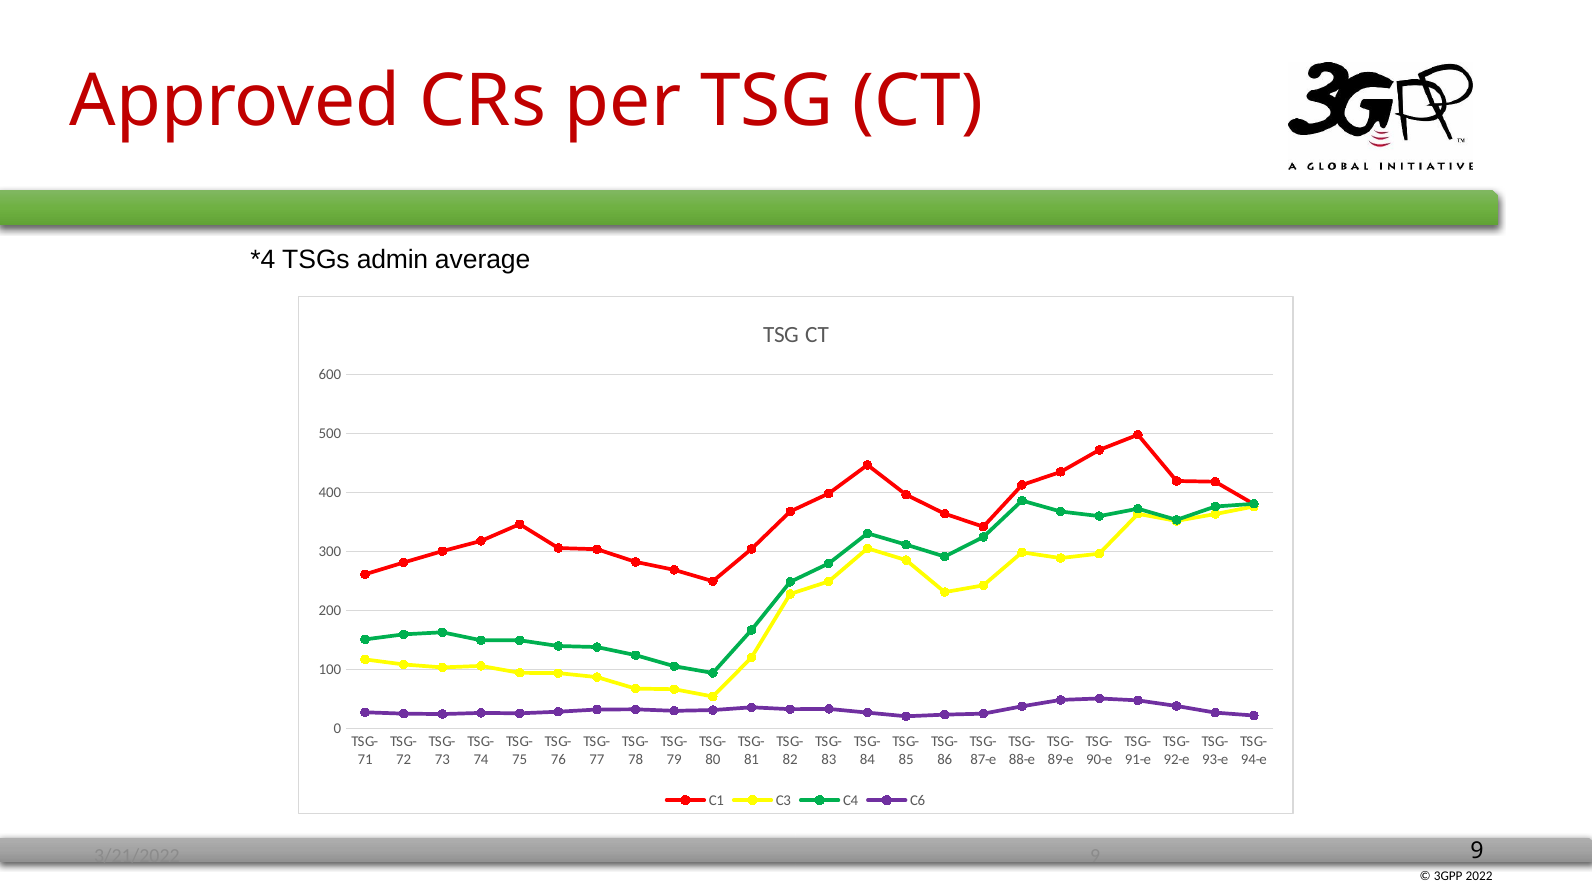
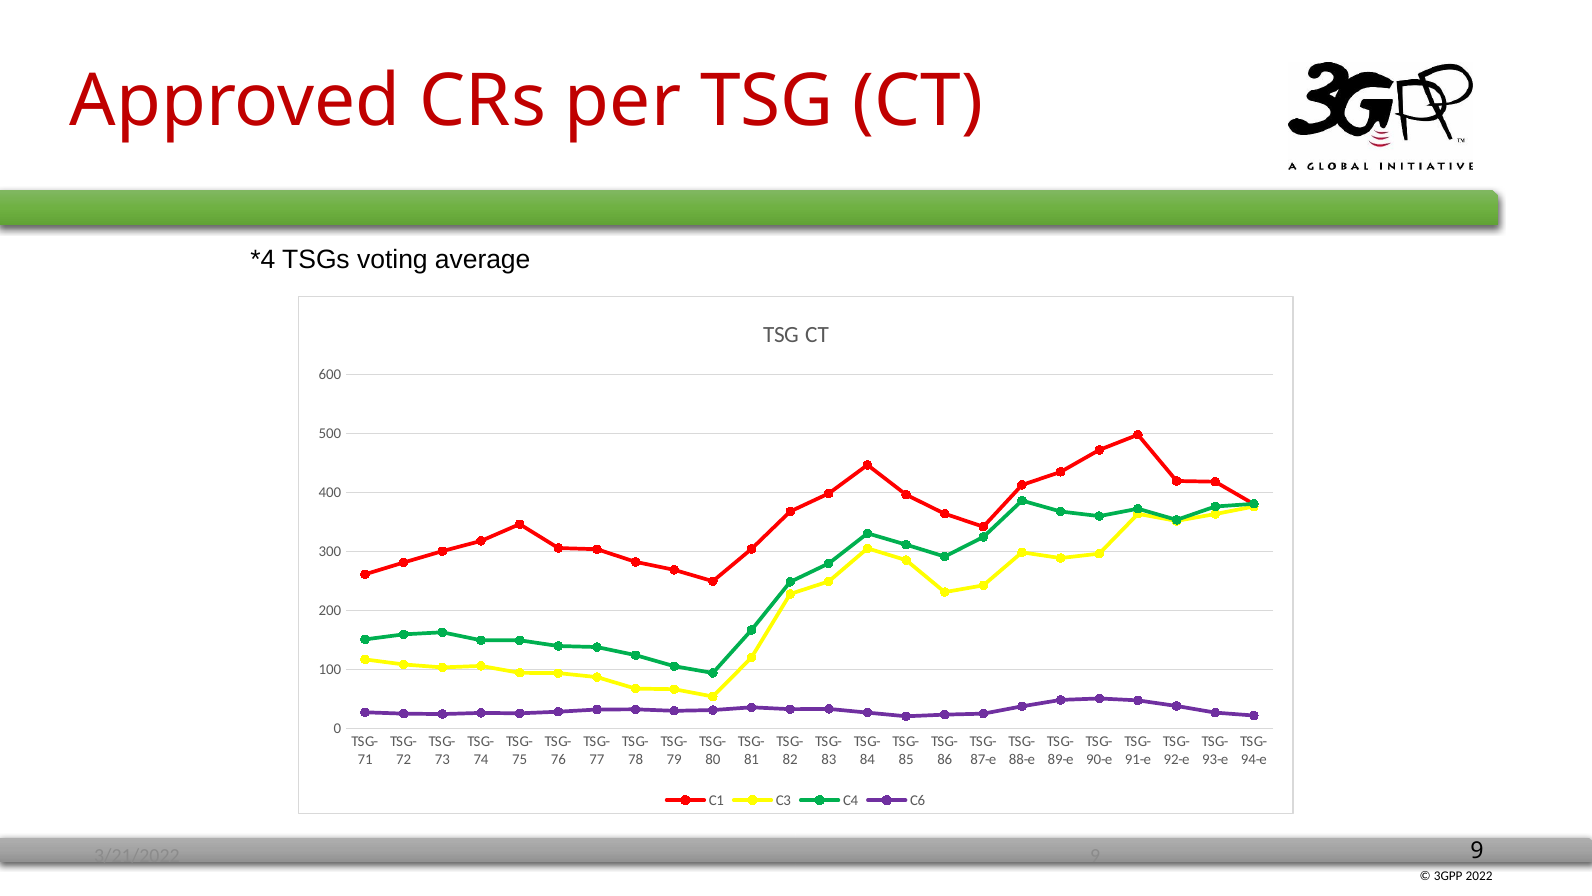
admin: admin -> voting
